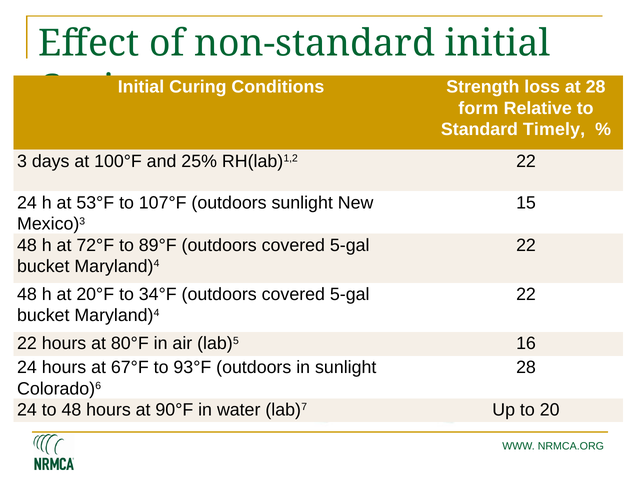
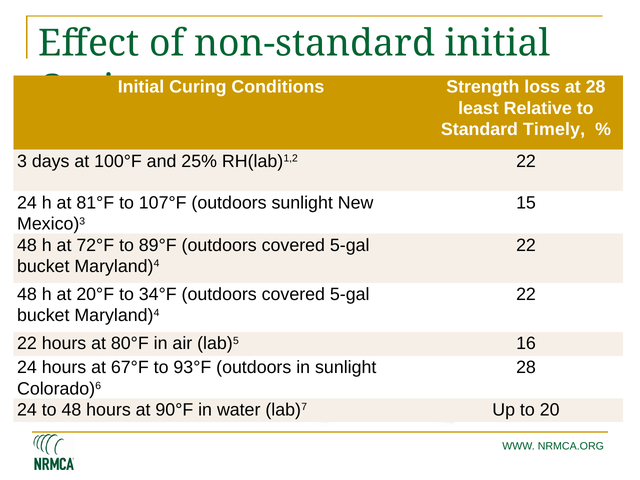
form: form -> least
53°F: 53°F -> 81°F
